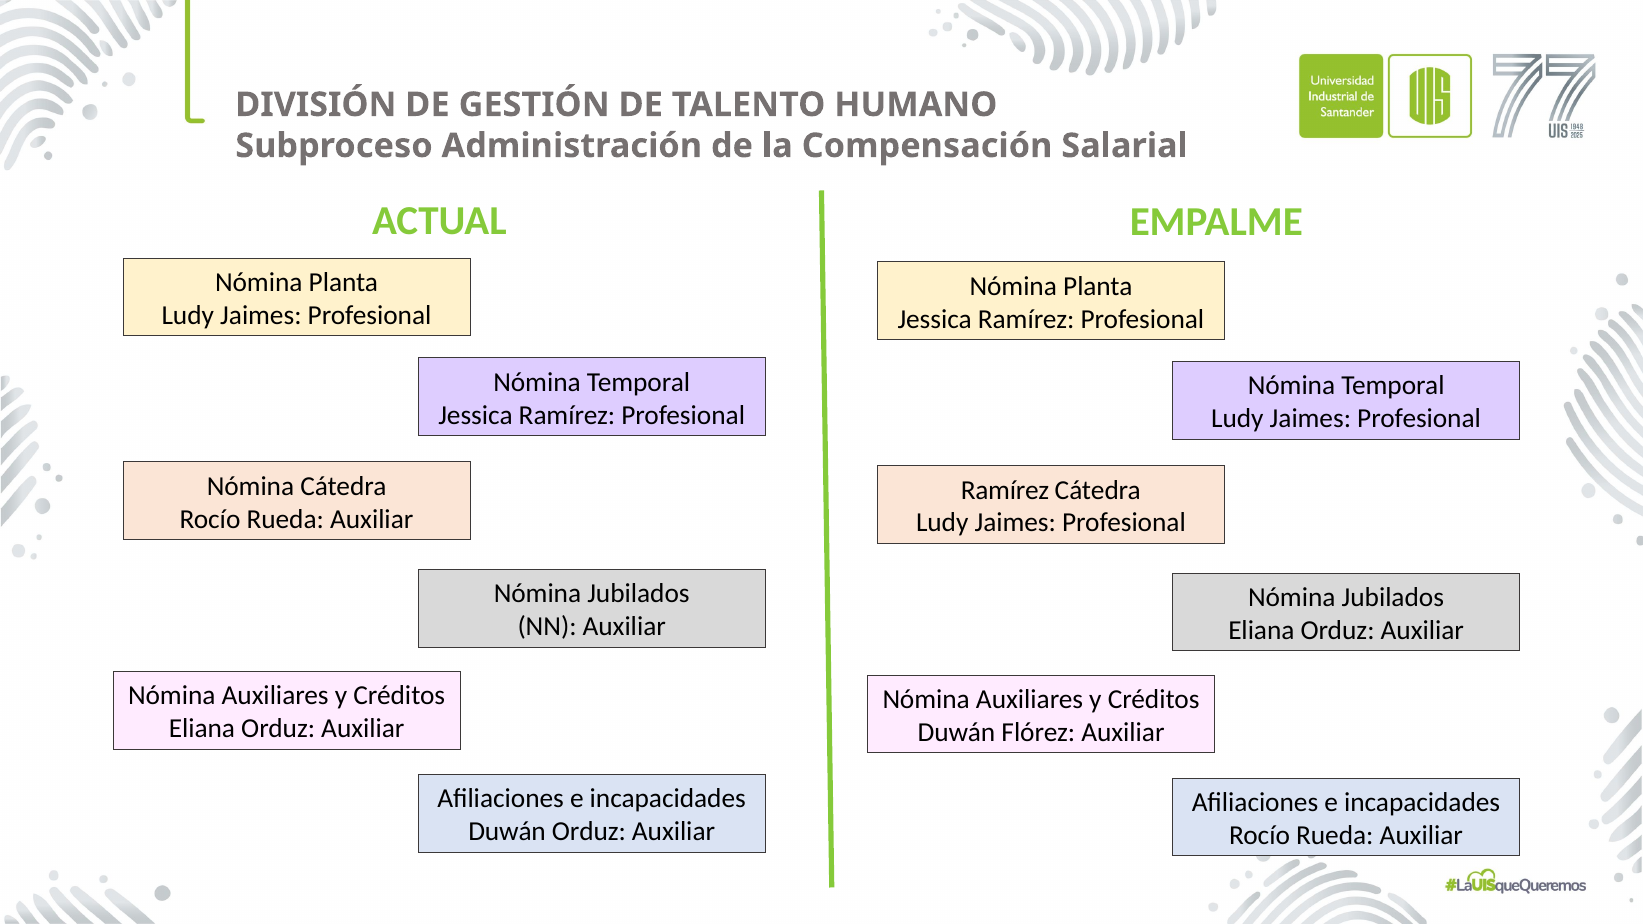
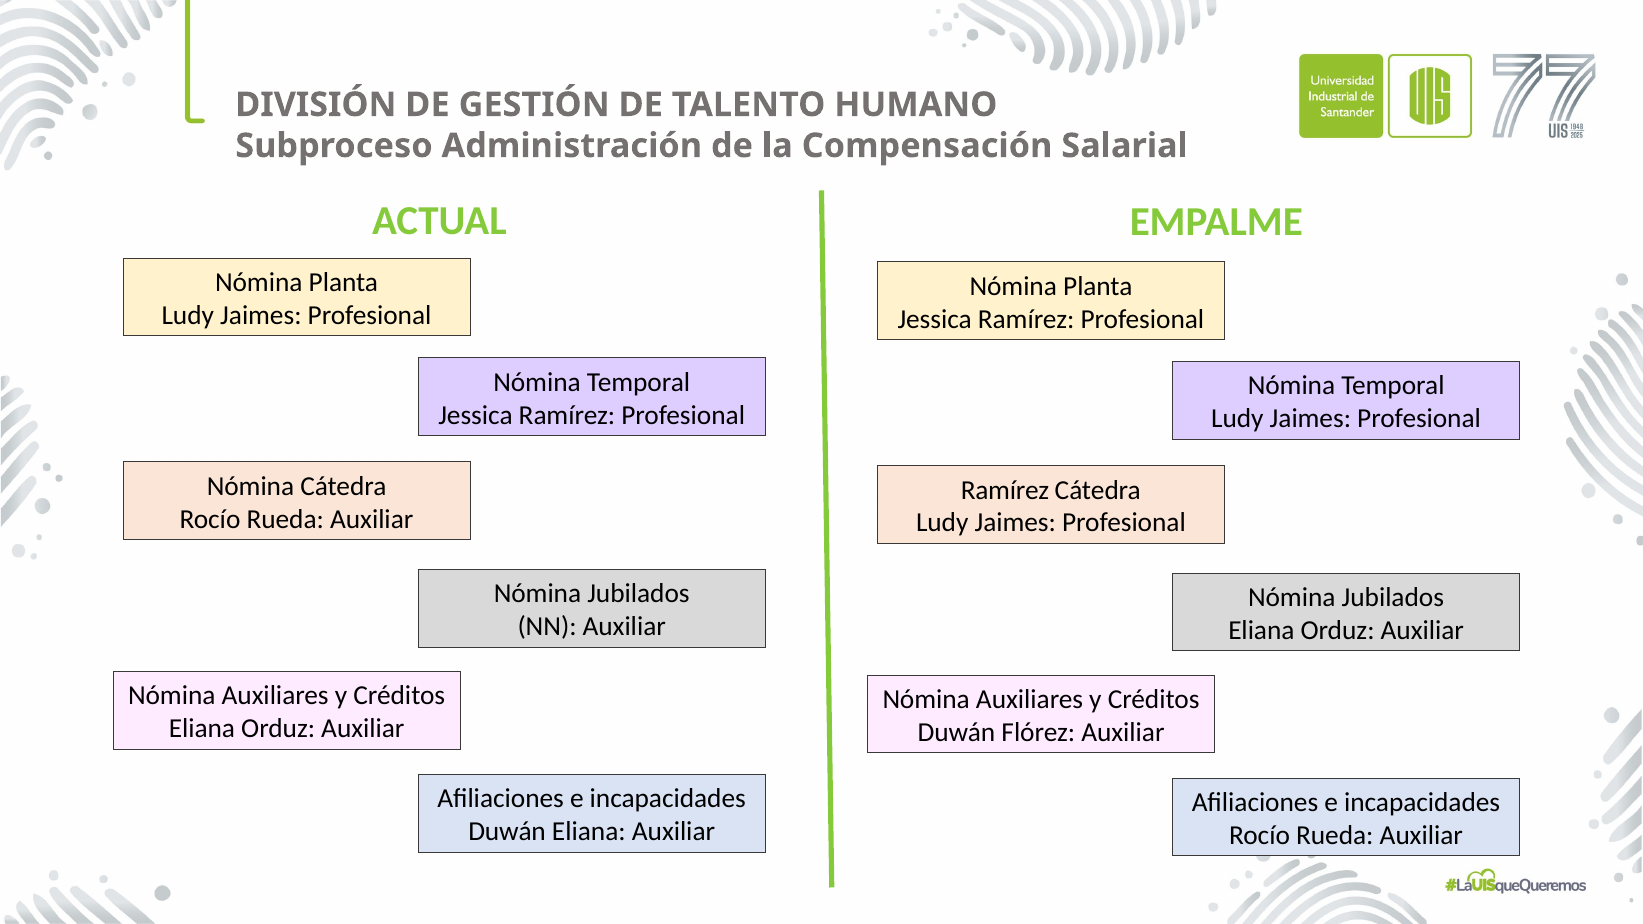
Duwán Orduz: Orduz -> Eliana
